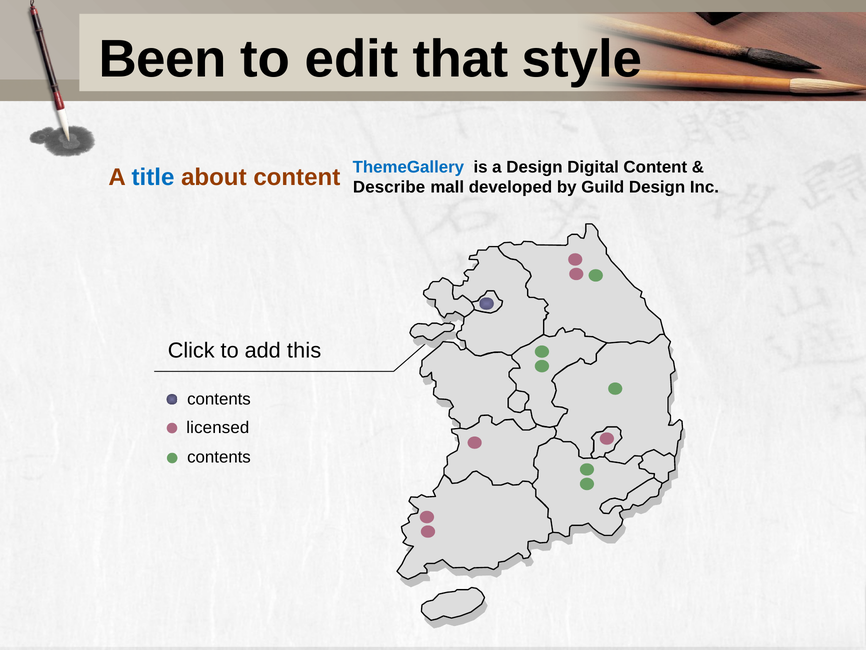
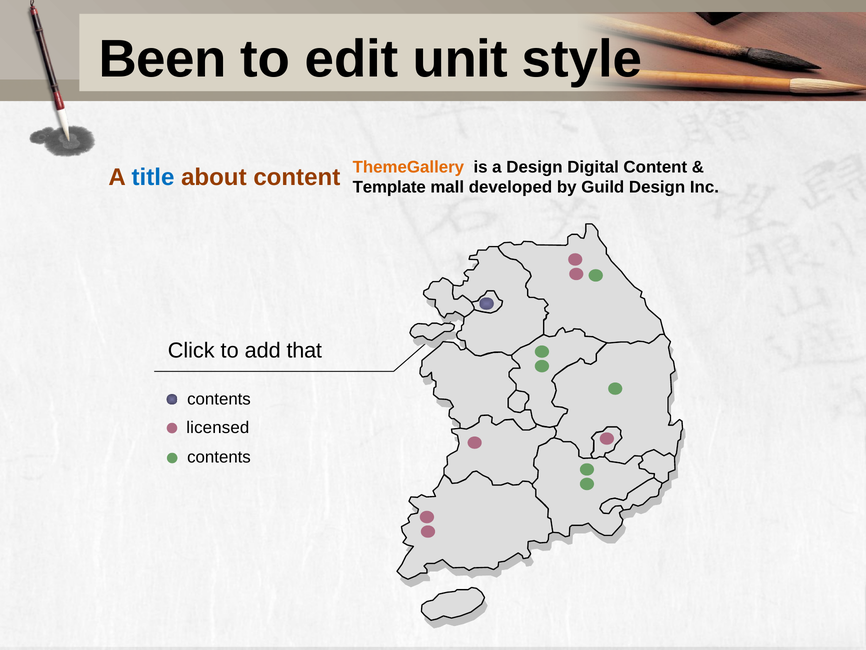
that: that -> unit
ThemeGallery colour: blue -> orange
Describe: Describe -> Template
this: this -> that
